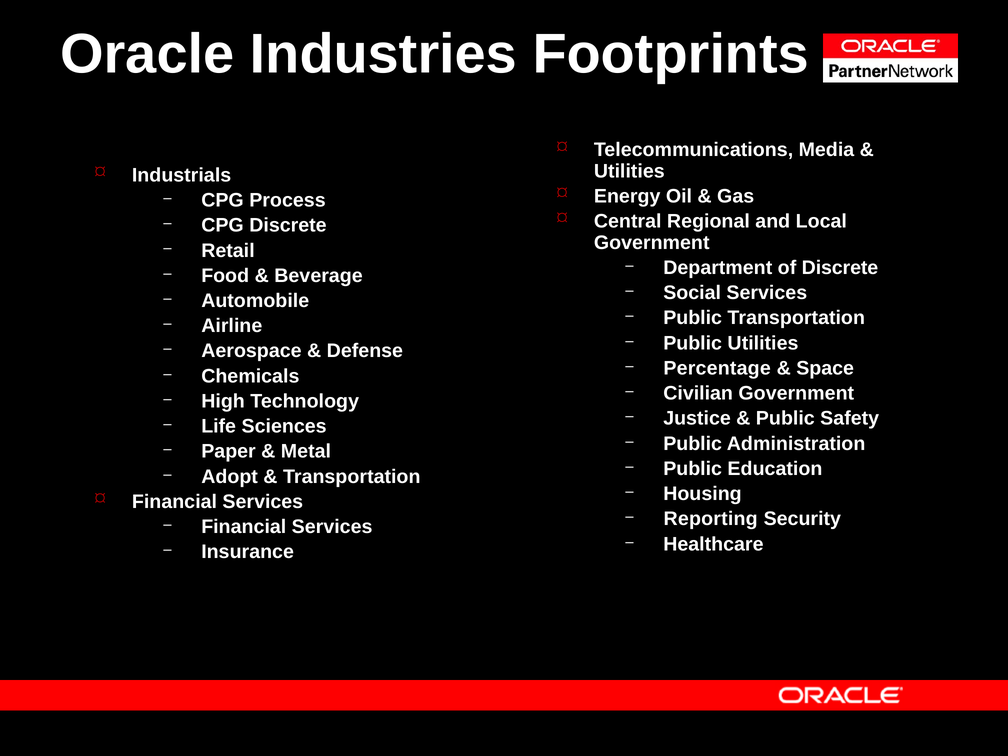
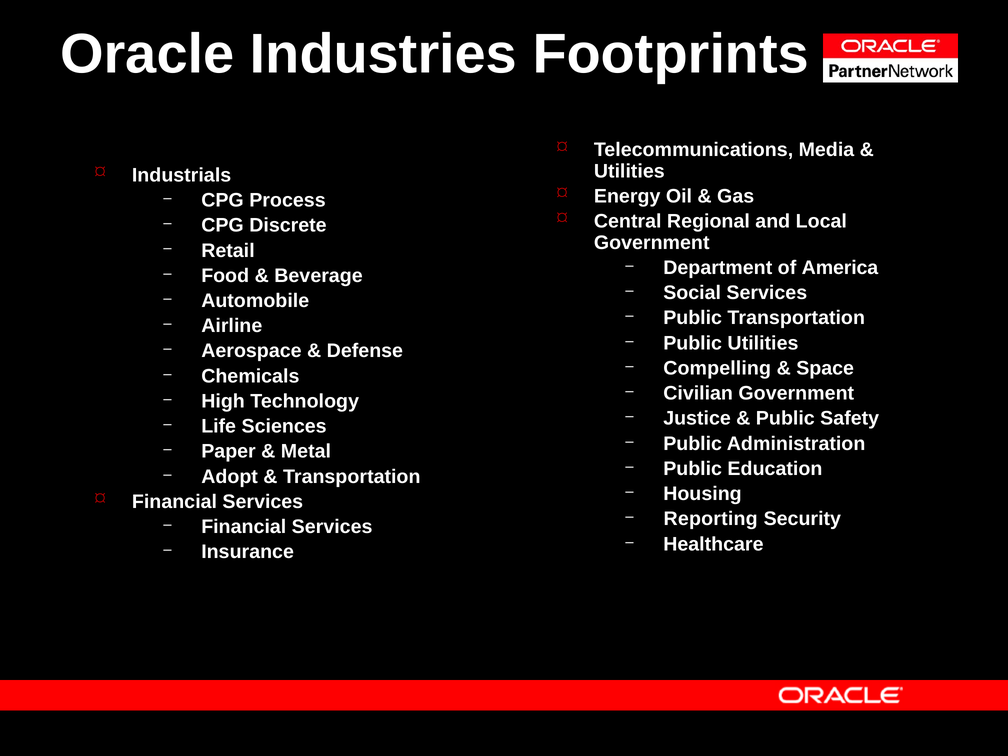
of Discrete: Discrete -> America
Percentage: Percentage -> Compelling
